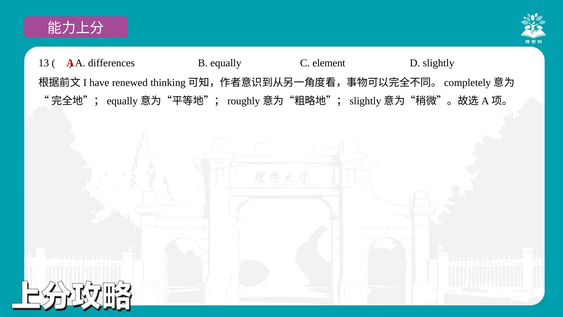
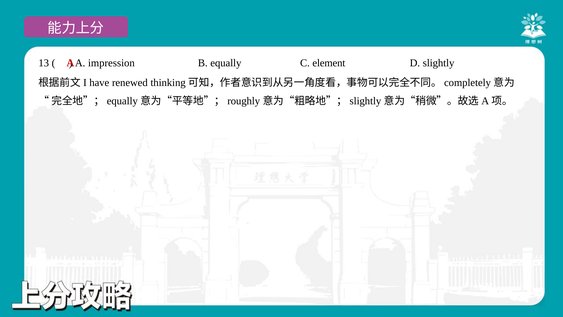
differences: differences -> impression
